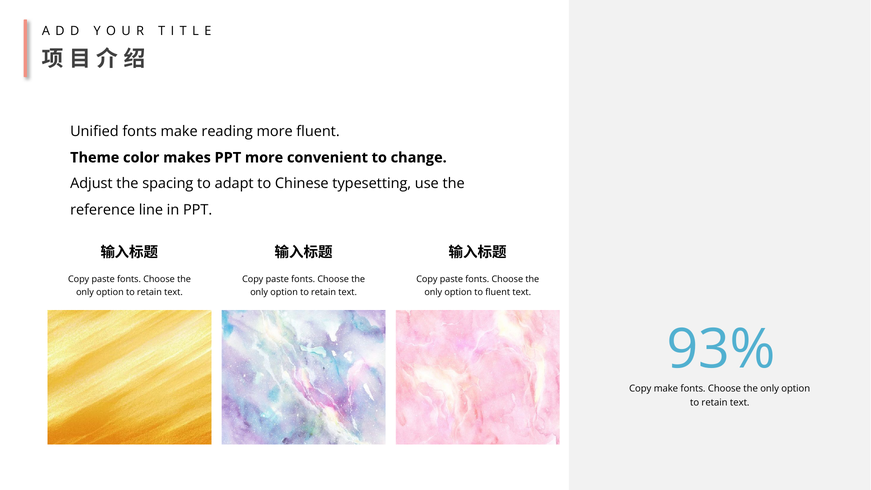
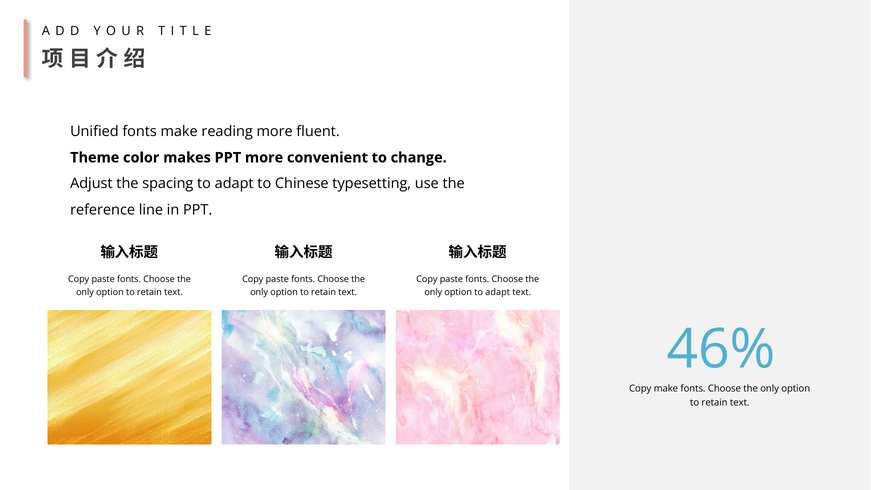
option to fluent: fluent -> adapt
93%: 93% -> 46%
